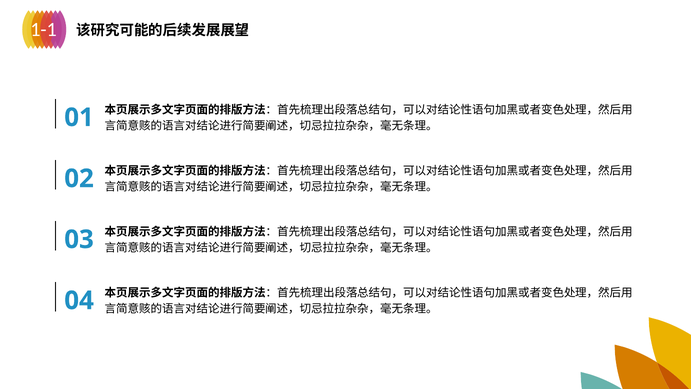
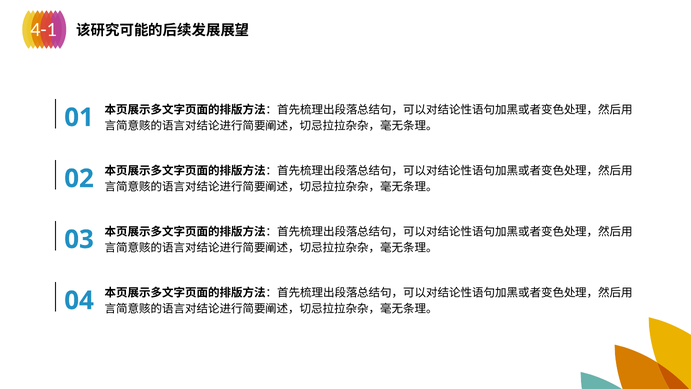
1-1: 1-1 -> 4-1
